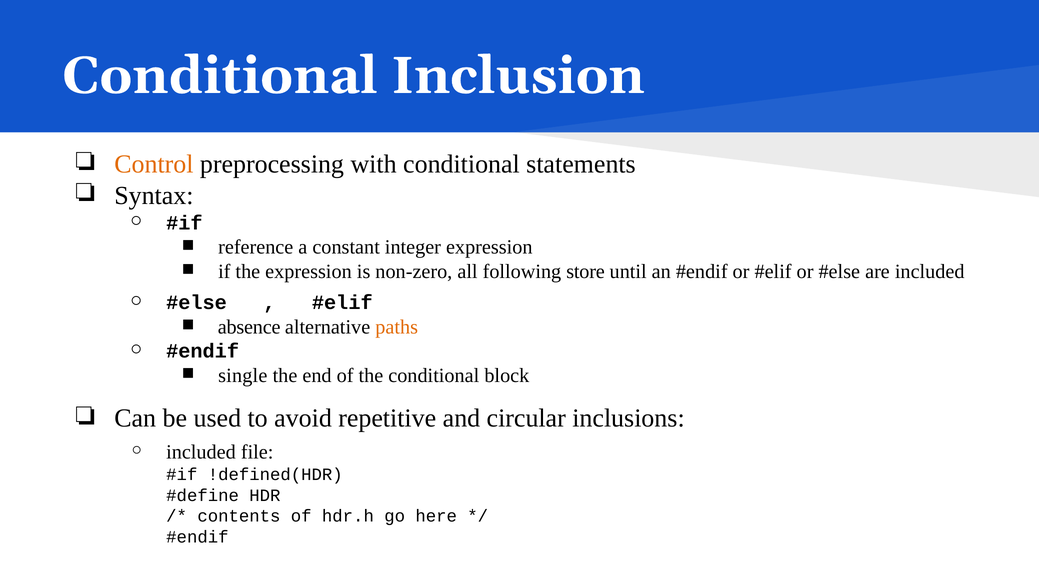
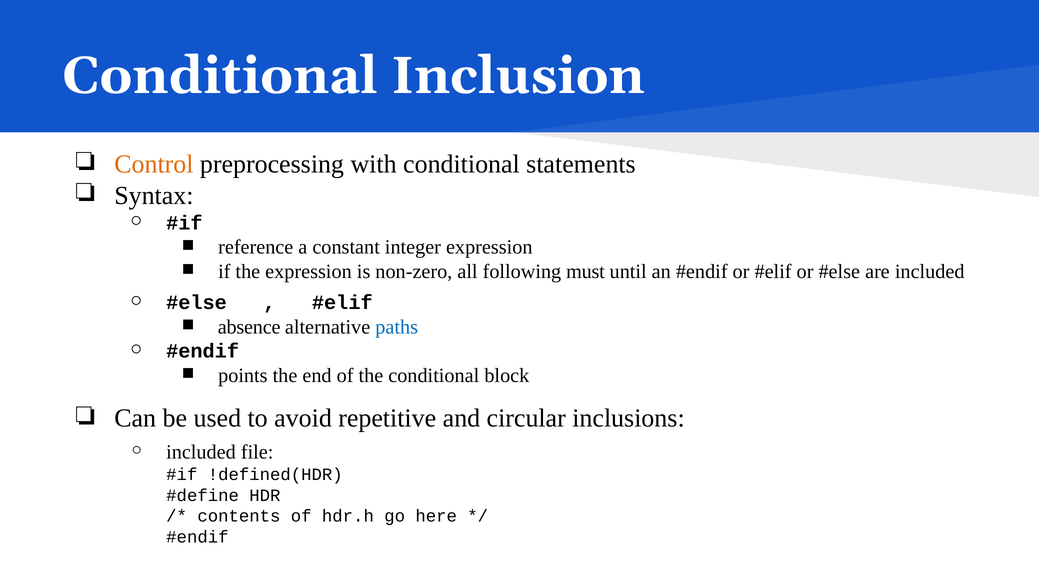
store: store -> must
paths colour: orange -> blue
single: single -> points
